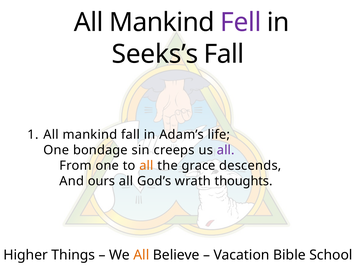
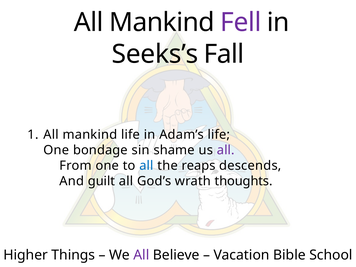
mankind fall: fall -> life
creeps: creeps -> shame
all at (146, 166) colour: orange -> blue
grace: grace -> reaps
ours: ours -> guilt
All at (141, 255) colour: orange -> purple
